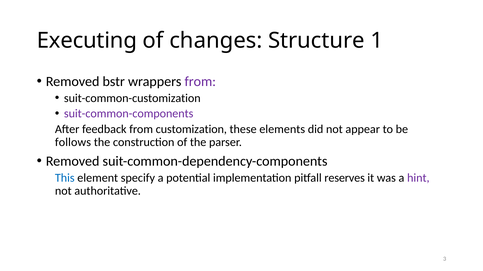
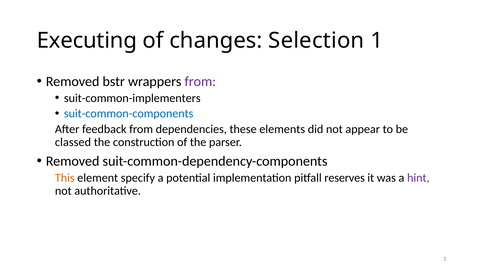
Structure: Structure -> Selection
suit-common-customization: suit-common-customization -> suit-common-implementers
suit-common-components colour: purple -> blue
customization: customization -> dependencies
follows: follows -> classed
This colour: blue -> orange
